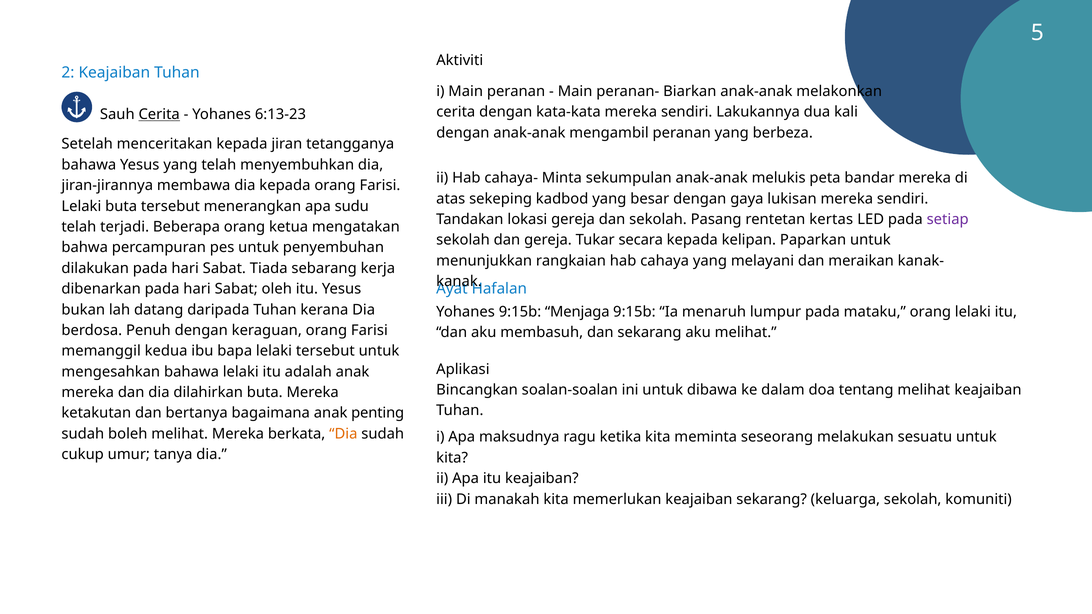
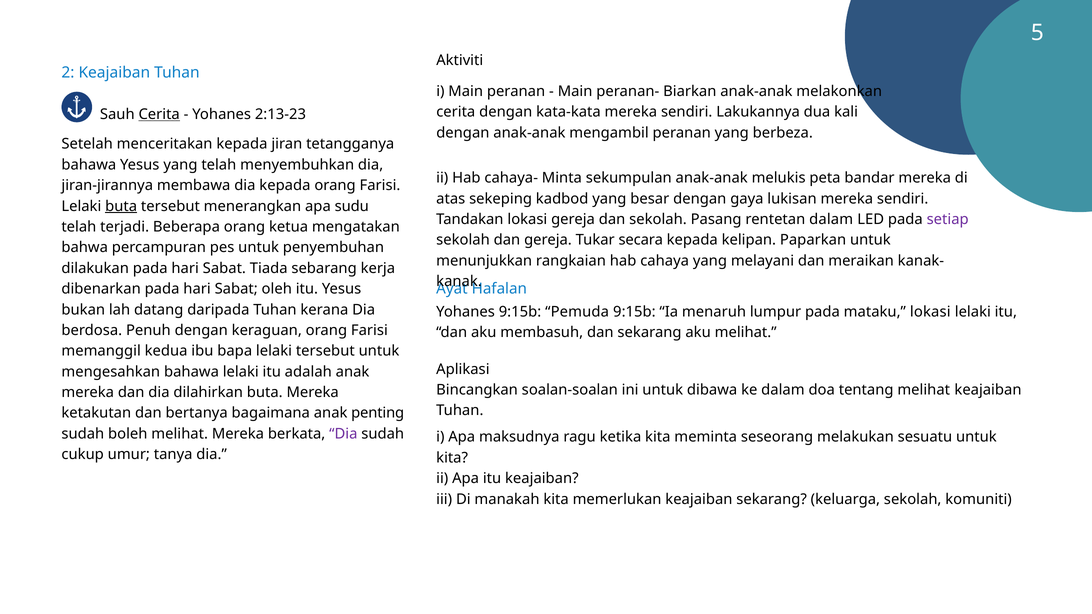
6:13-23: 6:13-23 -> 2:13-23
buta at (121, 206) underline: none -> present
rentetan kertas: kertas -> dalam
Menjaga: Menjaga -> Pemuda
mataku orang: orang -> lokasi
Dia at (343, 434) colour: orange -> purple
